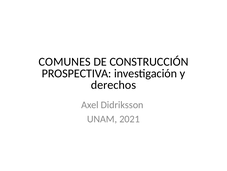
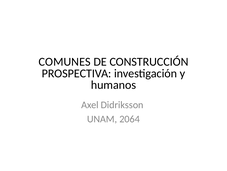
derechos: derechos -> humanos
2021: 2021 -> 2064
